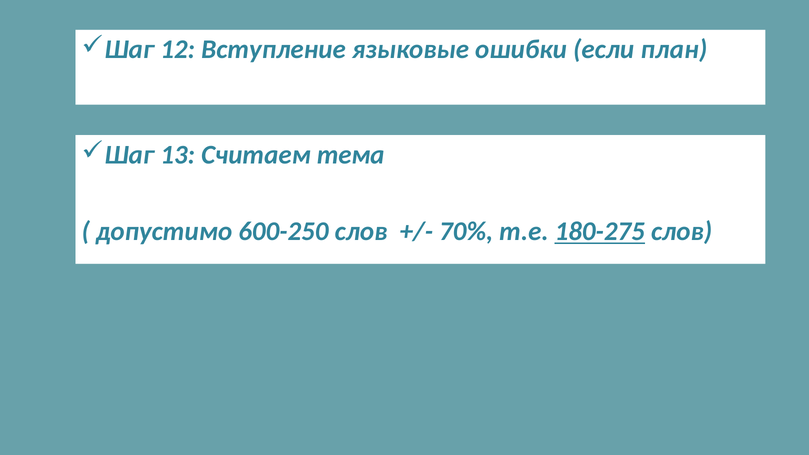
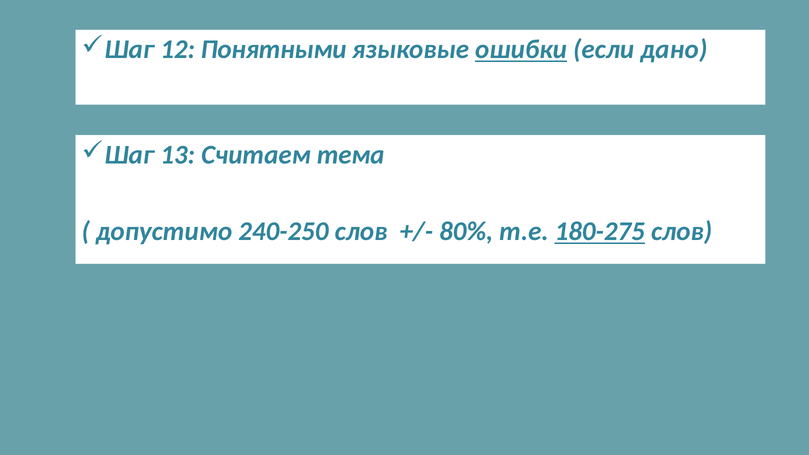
Вступление: Вступление -> Понятными
ошибки underline: none -> present
план: план -> дано
600-250: 600-250 -> 240-250
70%: 70% -> 80%
